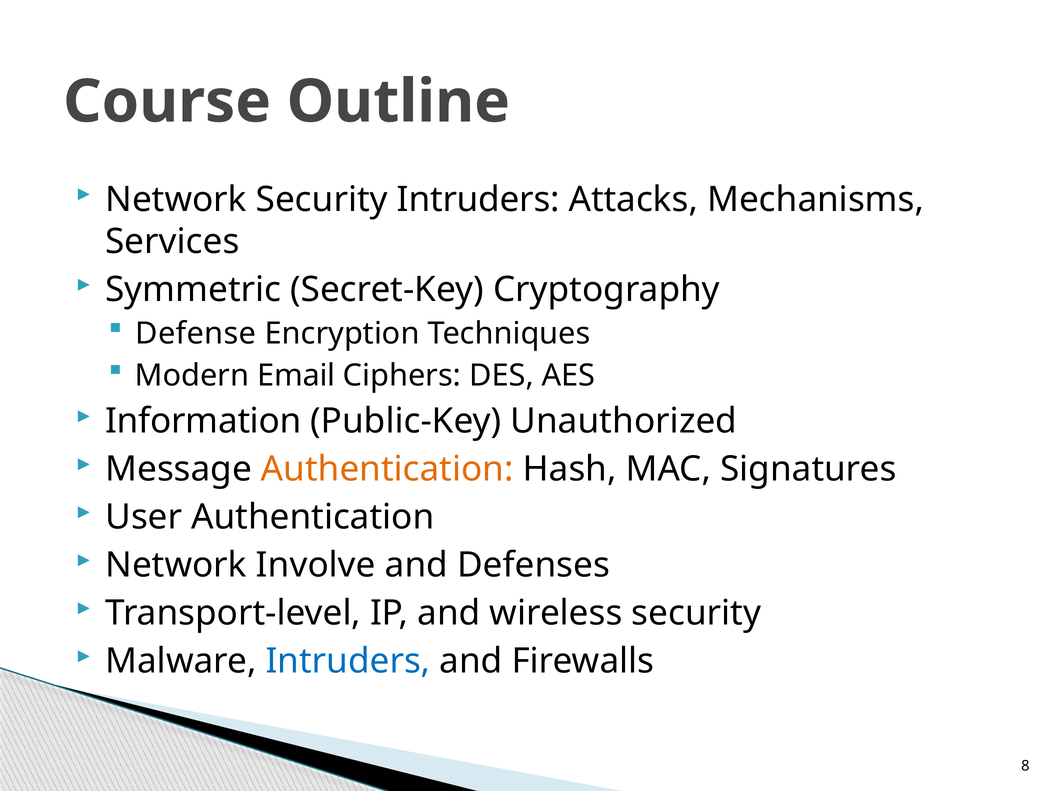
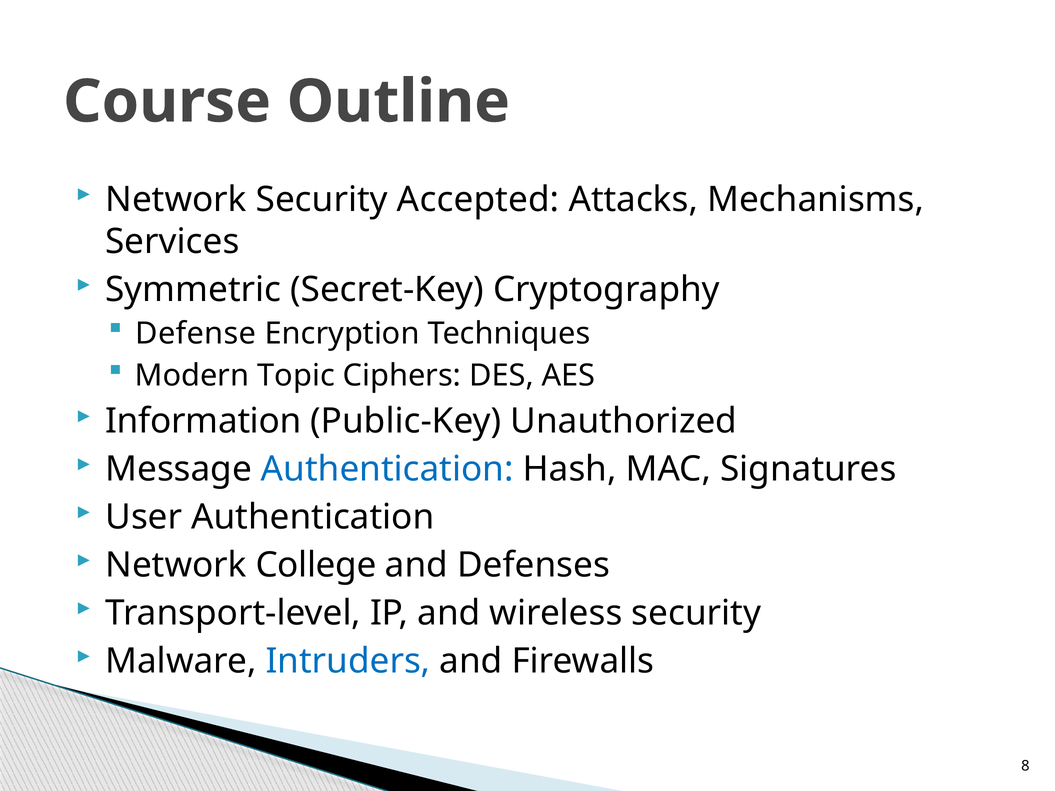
Security Intruders: Intruders -> Accepted
Email: Email -> Topic
Authentication at (387, 469) colour: orange -> blue
Involve: Involve -> College
